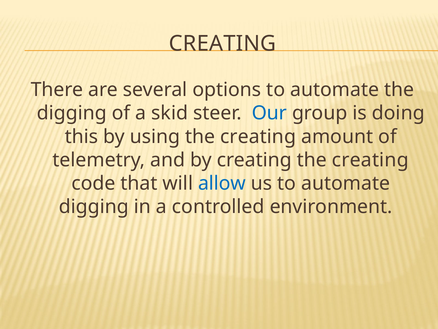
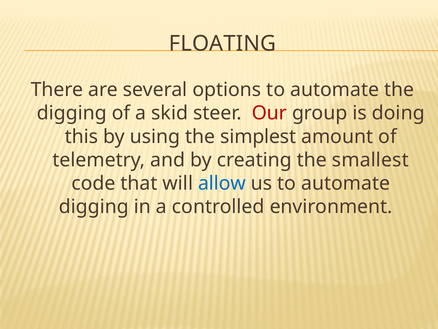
CREATING at (223, 43): CREATING -> FLOATING
Our colour: blue -> red
using the creating: creating -> simplest
creating the creating: creating -> smallest
